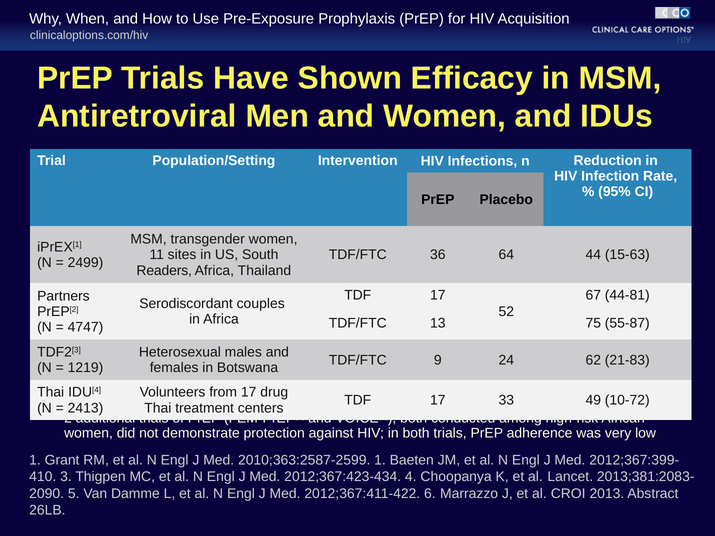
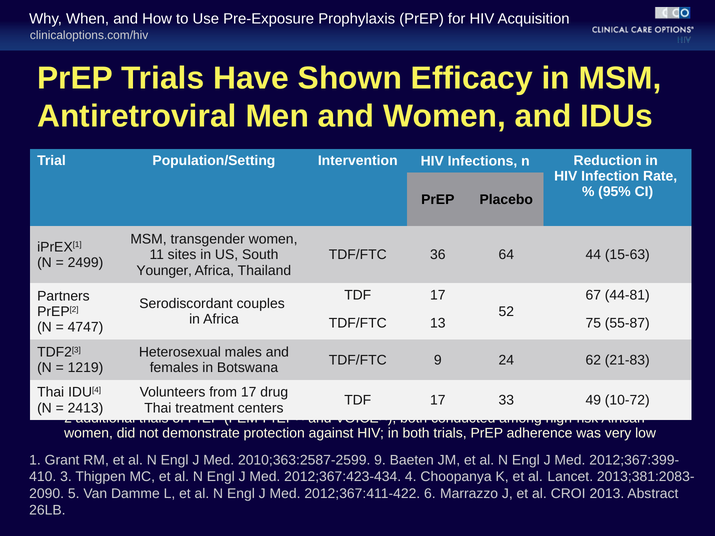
Readers: Readers -> Younger
2010;363:2587-2599 1: 1 -> 9
